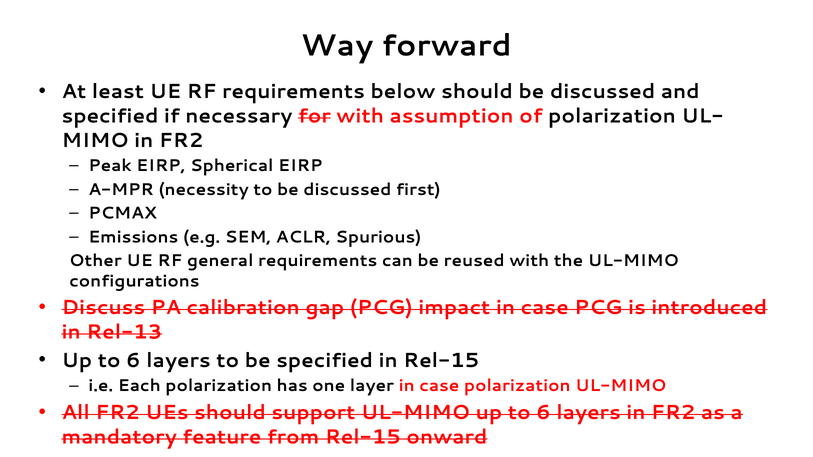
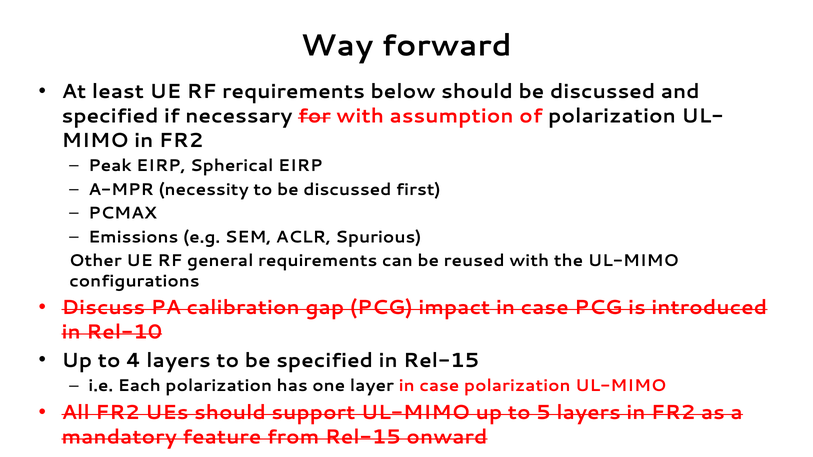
Rel-13: Rel-13 -> Rel-10
6 at (133, 361): 6 -> 4
UL-MIMO up to 6: 6 -> 5
